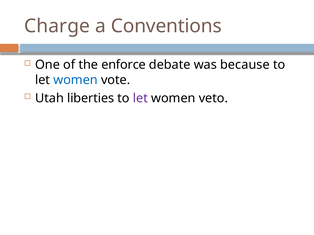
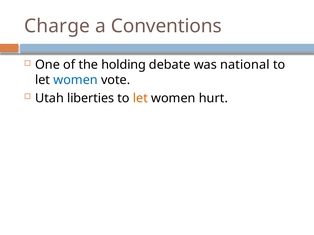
enforce: enforce -> holding
because: because -> national
let at (140, 98) colour: purple -> orange
veto: veto -> hurt
